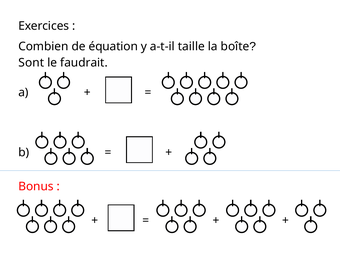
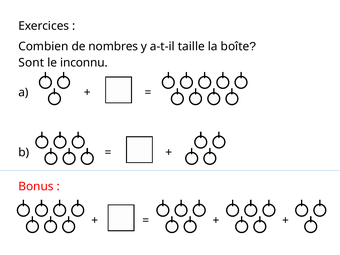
équation: équation -> nombres
faudrait: faudrait -> inconnu
